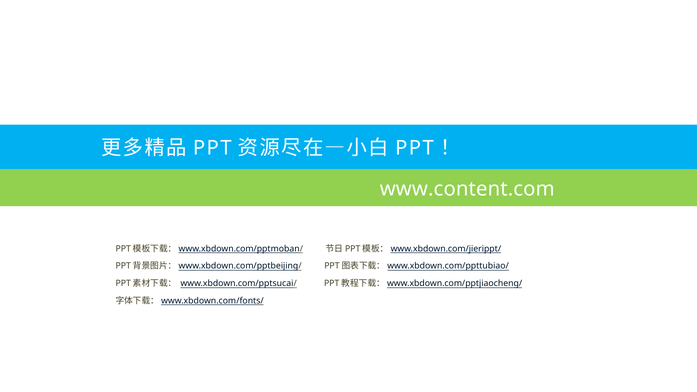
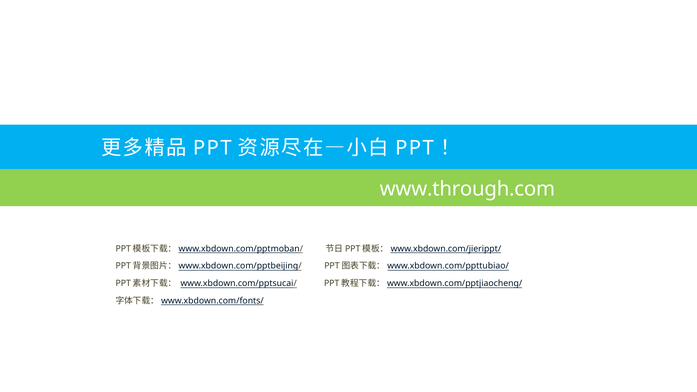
www.content.com: www.content.com -> www.through.com
